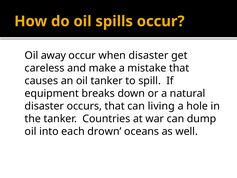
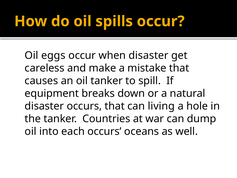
away: away -> eggs
each drown: drown -> occurs
